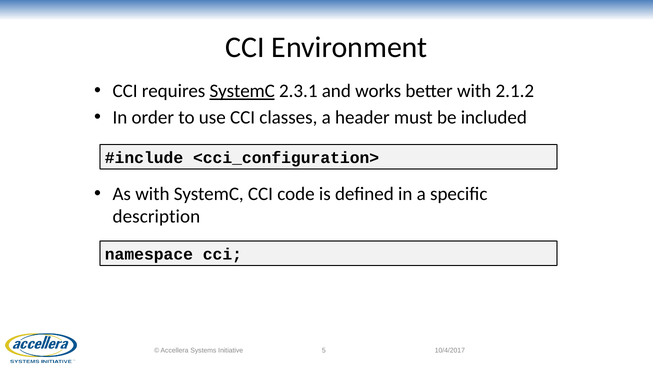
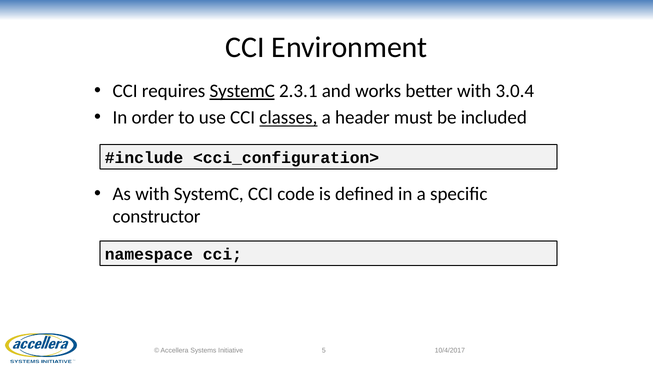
2.1.2: 2.1.2 -> 3.0.4
classes underline: none -> present
description: description -> constructor
